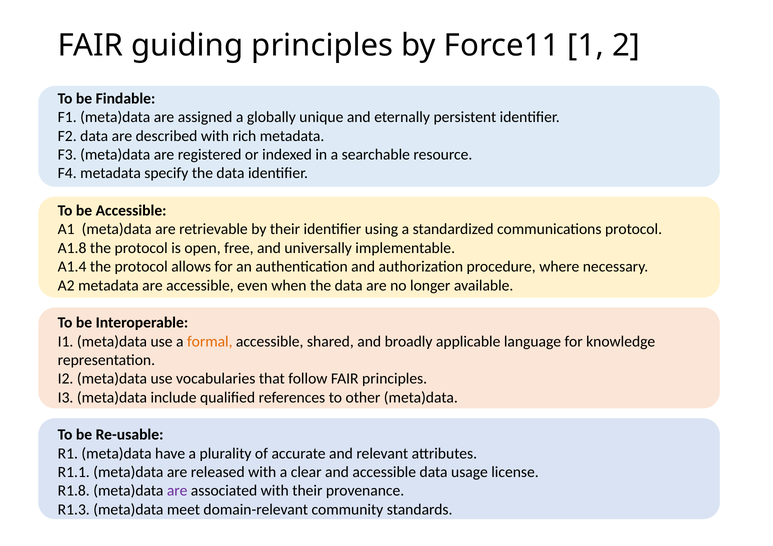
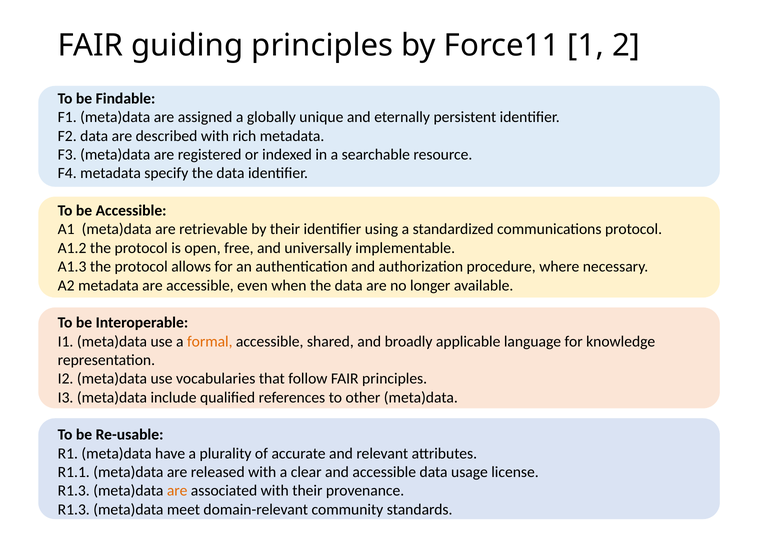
A1.8: A1.8 -> A1.2
A1.4: A1.4 -> A1.3
R1.8 at (74, 491): R1.8 -> R1.3
are at (177, 491) colour: purple -> orange
